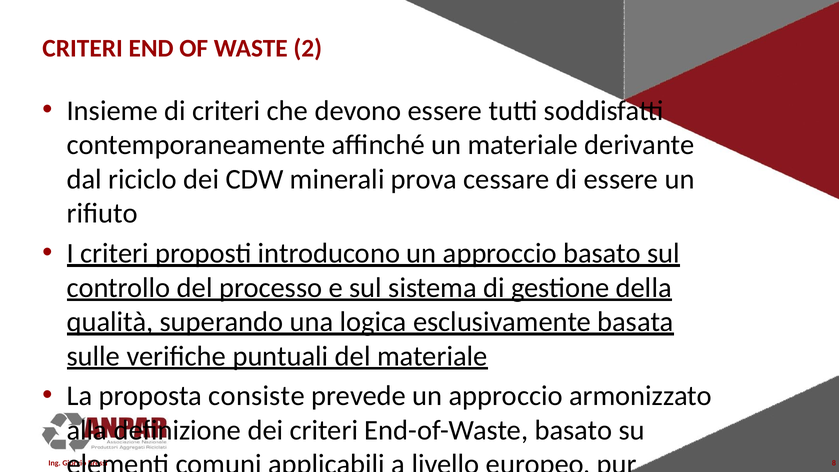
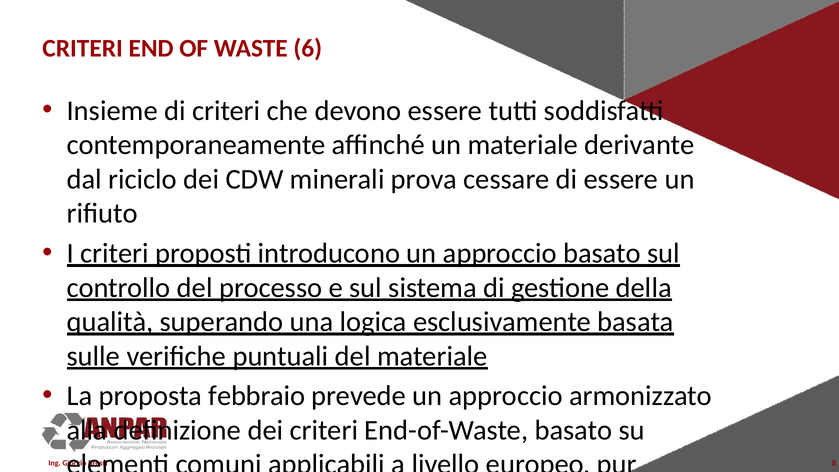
2: 2 -> 6
consiste: consiste -> febbraio
